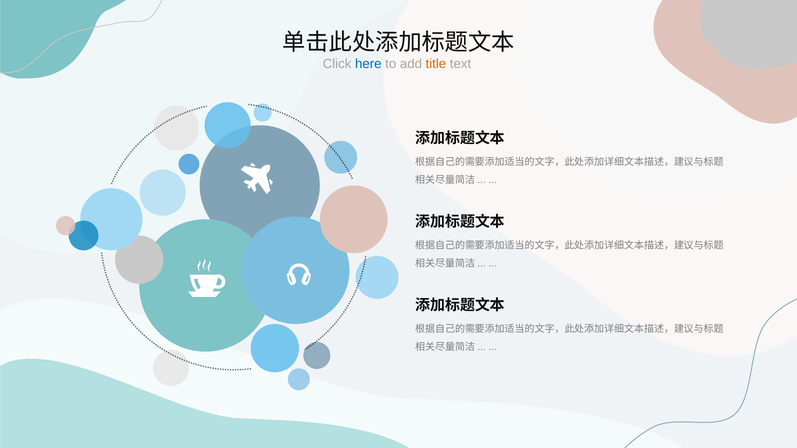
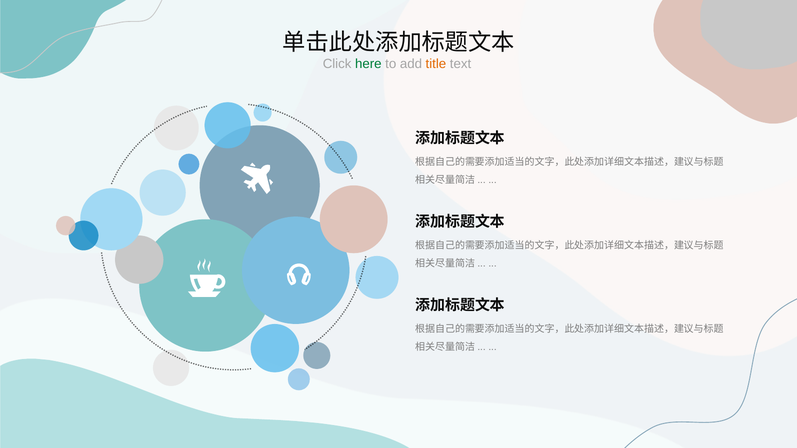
here colour: blue -> green
